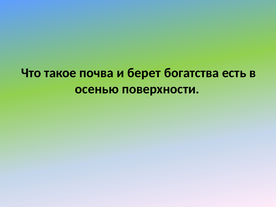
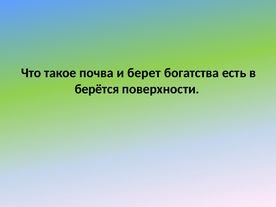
осенью: осенью -> берётся
